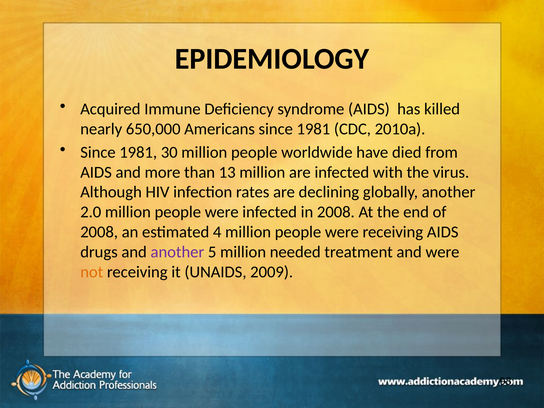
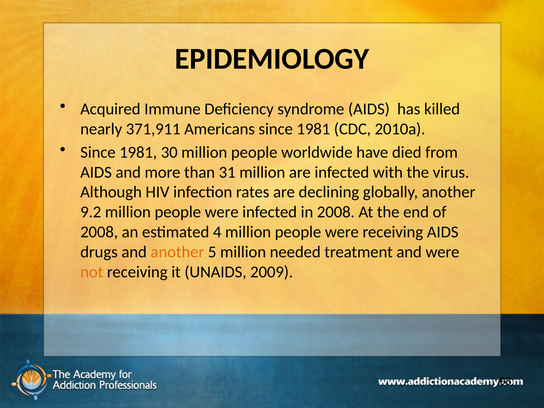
650,000: 650,000 -> 371,911
13: 13 -> 31
2.0: 2.0 -> 9.2
another at (177, 252) colour: purple -> orange
